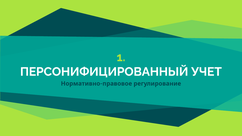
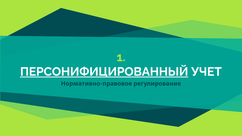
ПЕРСОНИФИЦИРОВАННЫЙ underline: none -> present
